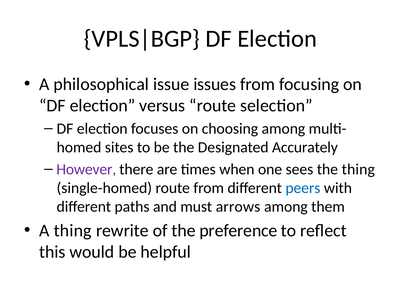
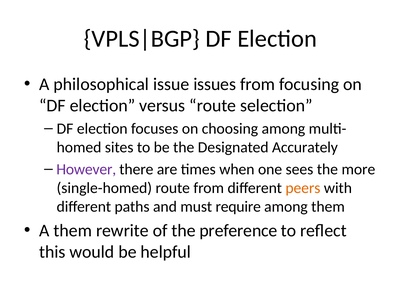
the thing: thing -> more
peers colour: blue -> orange
arrows: arrows -> require
A thing: thing -> them
